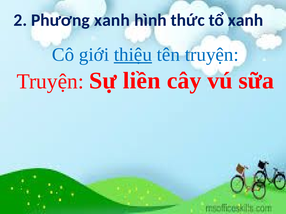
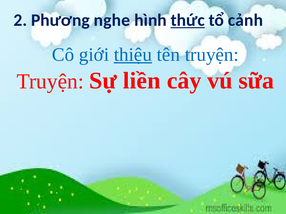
Phương xanh: xanh -> nghe
thức underline: none -> present
tổ xanh: xanh -> cảnh
